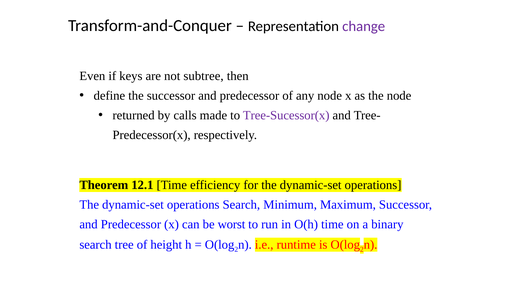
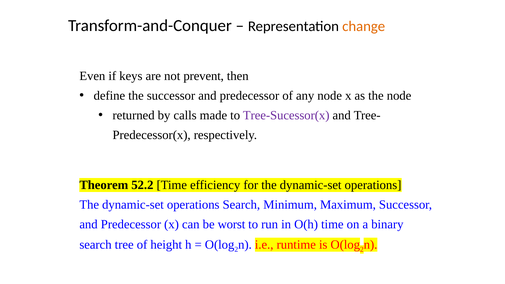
change colour: purple -> orange
subtree: subtree -> prevent
12.1: 12.1 -> 52.2
